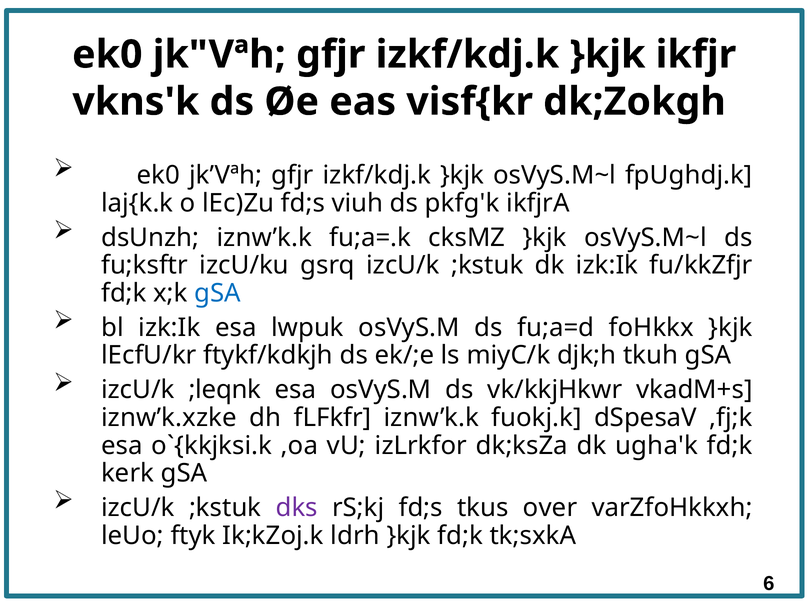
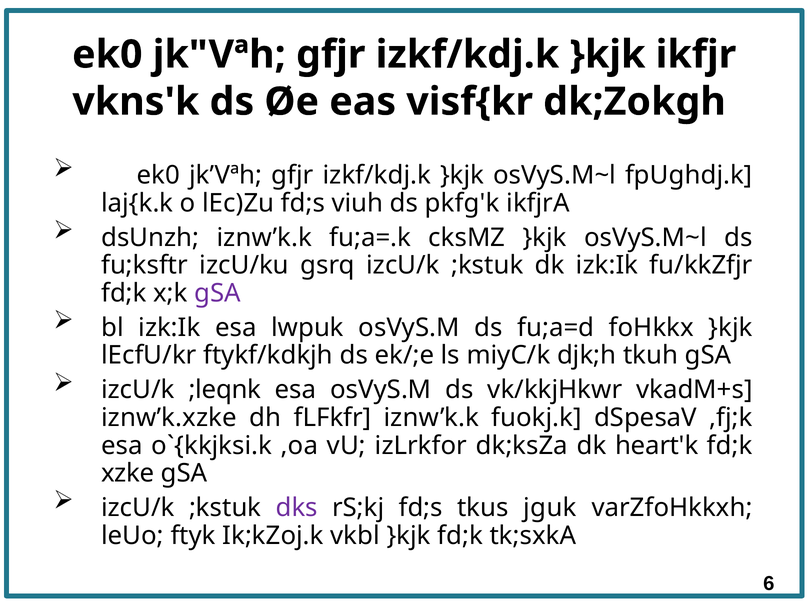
gSA at (218, 294) colour: blue -> purple
ugha'k: ugha'k -> heart'k
kerk: kerk -> xzke
over: over -> jguk
ldrh: ldrh -> vkbl
